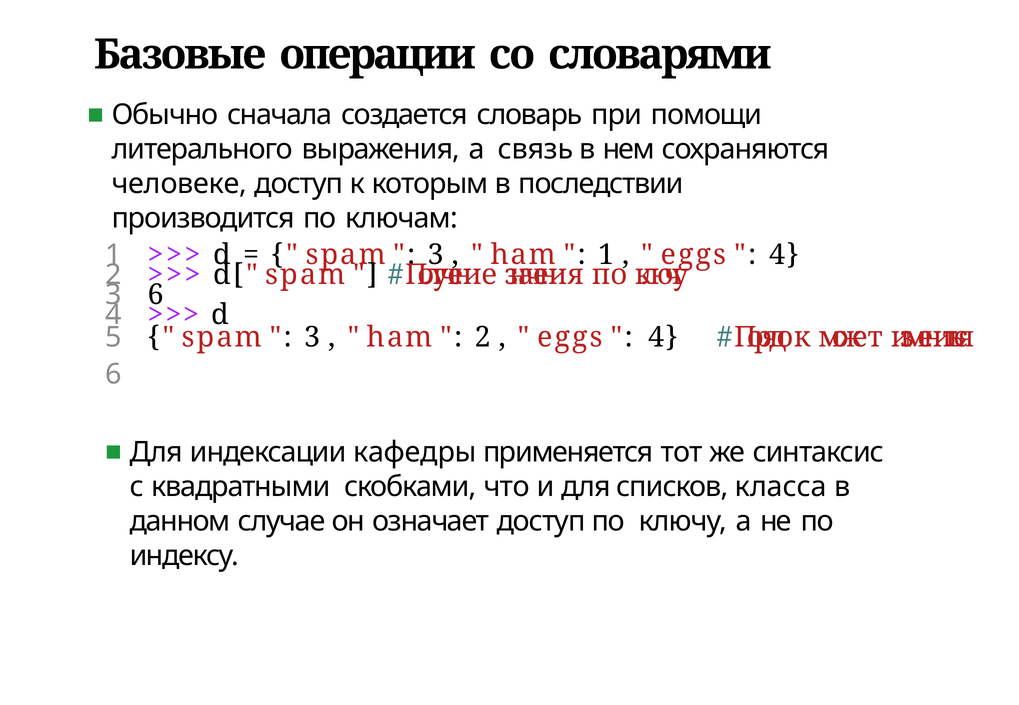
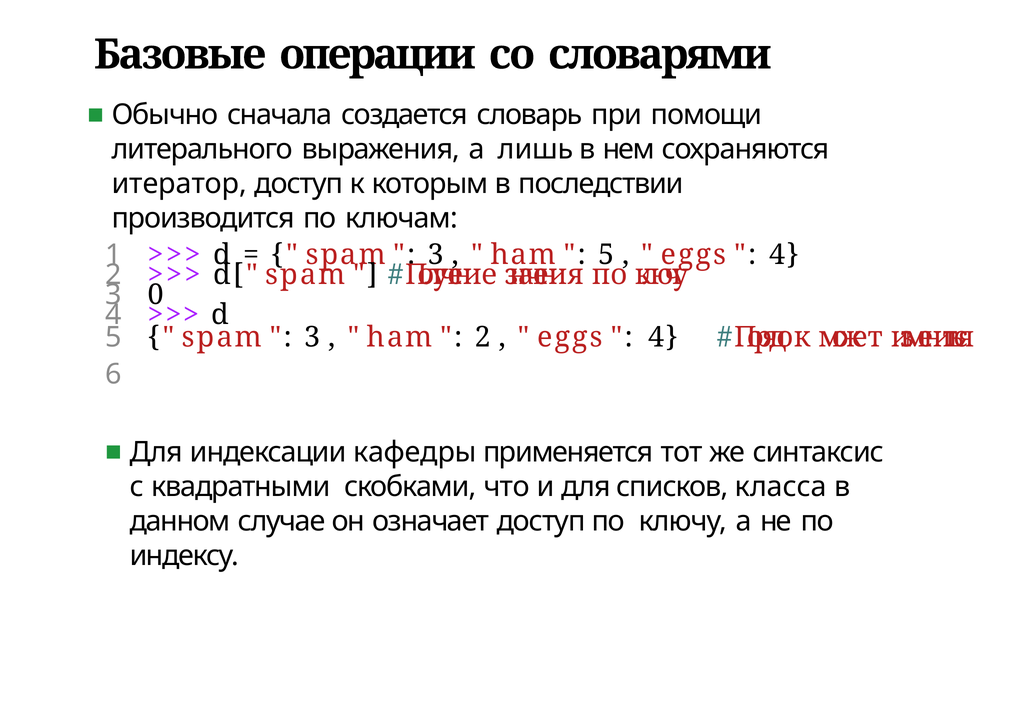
связь: связь -> лишь
человеке: человеке -> итератор
1 at (606, 255): 1 -> 5
3 6: 6 -> 0
